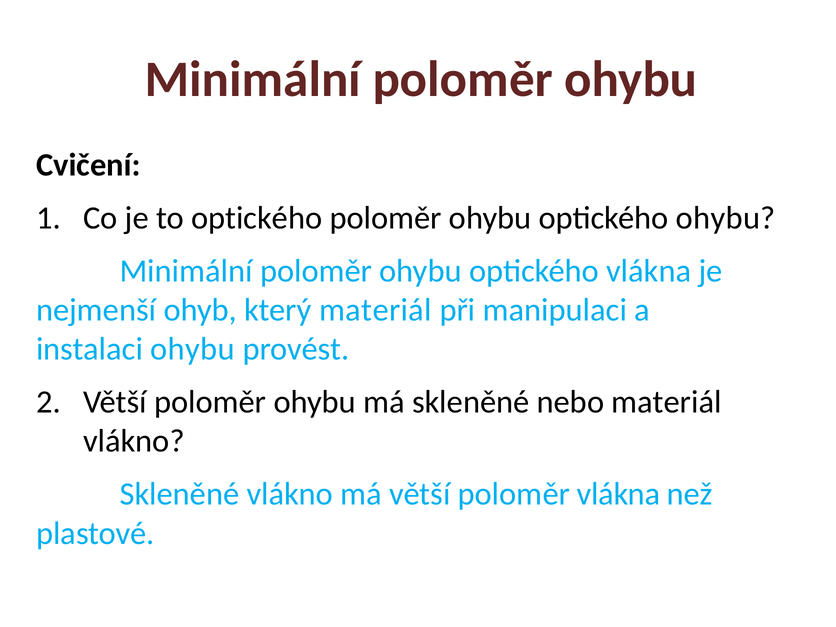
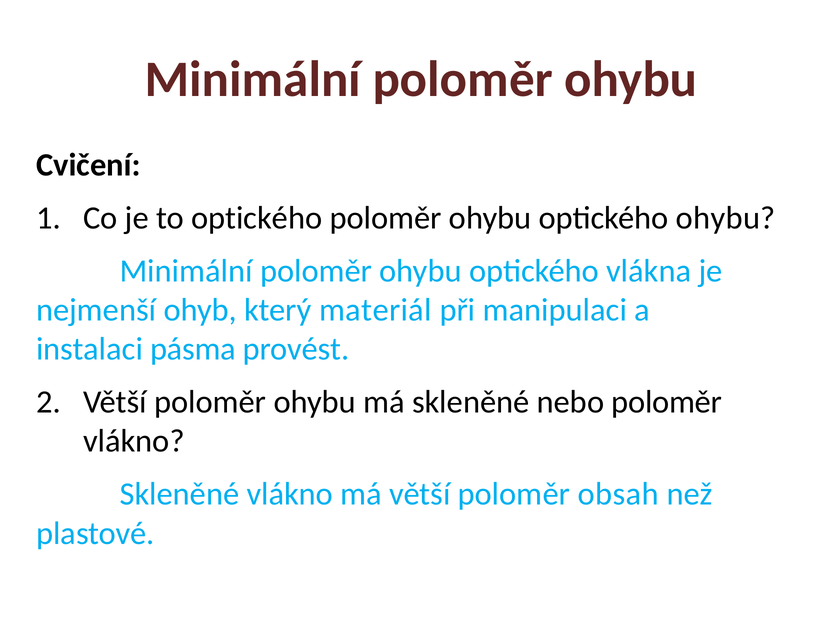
instalaci ohybu: ohybu -> pásma
nebo materiál: materiál -> poloměr
poloměr vlákna: vlákna -> obsah
